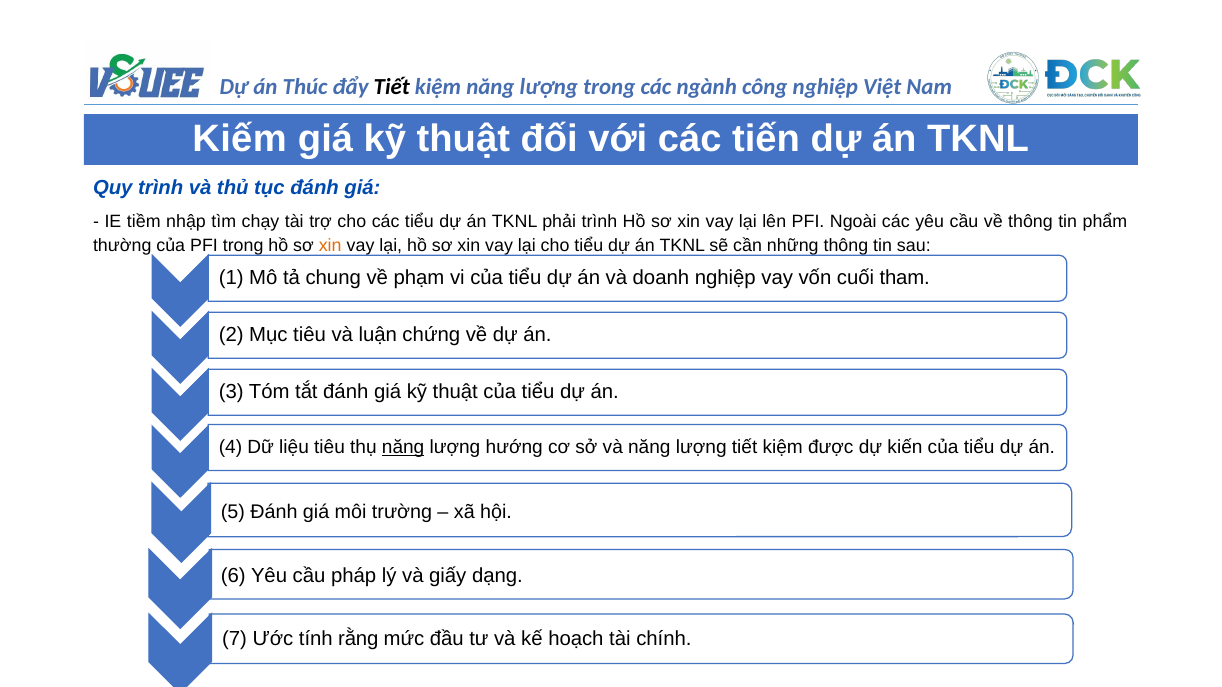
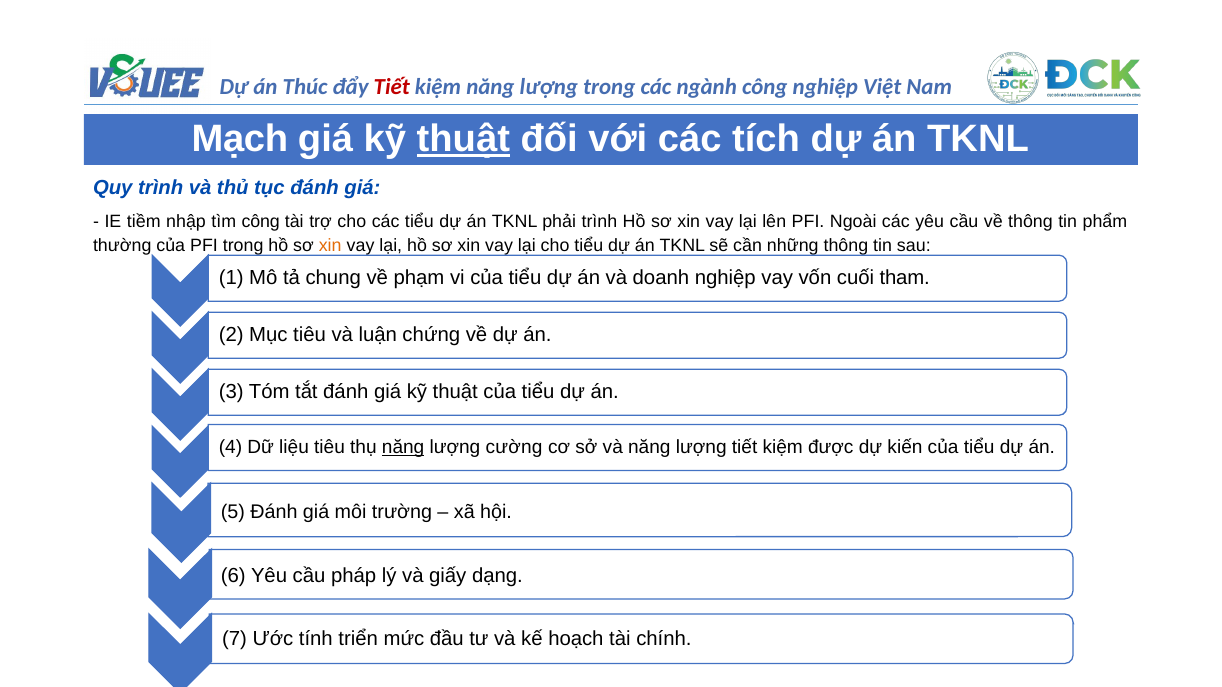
Tiết at (392, 87) colour: black -> red
Kiếm: Kiếm -> Mạch
thuật at (463, 139) underline: none -> present
tiến: tiến -> tích
tìm chạy: chạy -> công
hướng: hướng -> cường
rằng: rằng -> triển
